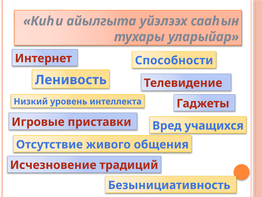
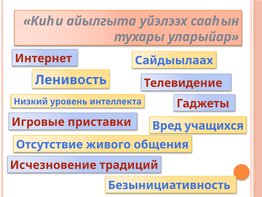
Способности: Способности -> Сайдыылаах
